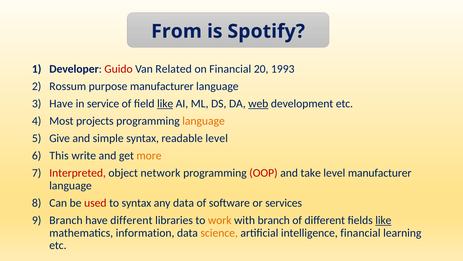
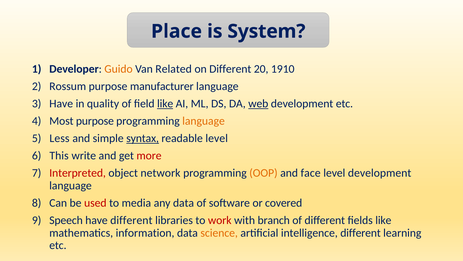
From: From -> Place
Spotify: Spotify -> System
Guido colour: red -> orange
on Financial: Financial -> Different
1993: 1993 -> 1910
service: service -> quality
Most projects: projects -> purpose
Give: Give -> Less
syntax at (143, 138) underline: none -> present
more colour: orange -> red
OOP colour: red -> orange
take: take -> face
level manufacturer: manufacturer -> development
to syntax: syntax -> media
services: services -> covered
Branch at (66, 220): Branch -> Speech
work colour: orange -> red
like at (383, 220) underline: present -> none
intelligence financial: financial -> different
